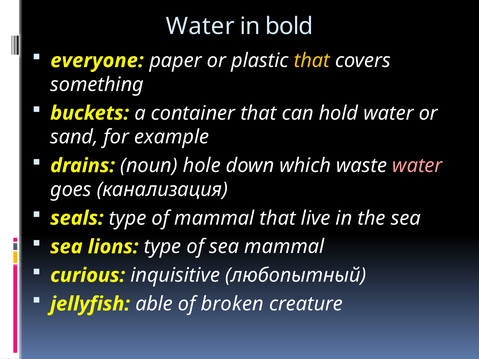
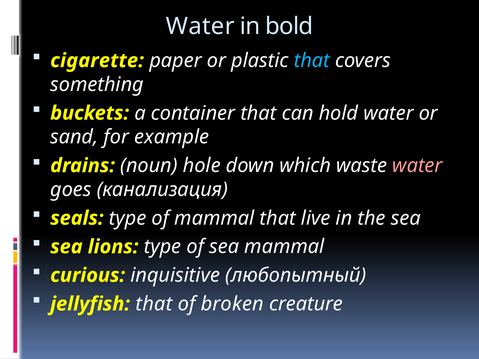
everyone: everyone -> cigarette
that at (312, 61) colour: yellow -> light blue
jellyfish able: able -> that
